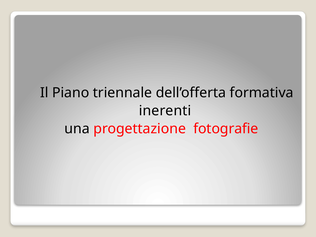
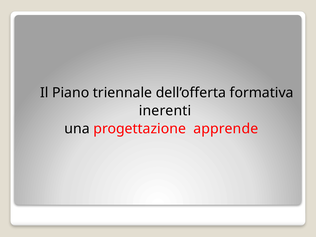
fotografie: fotografie -> apprende
